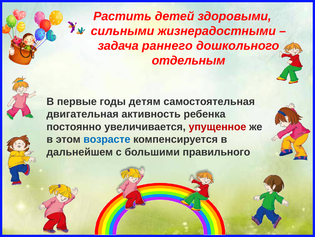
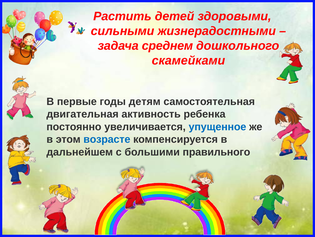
раннего: раннего -> среднем
отдельным: отдельным -> скамейками
упущенное colour: red -> blue
